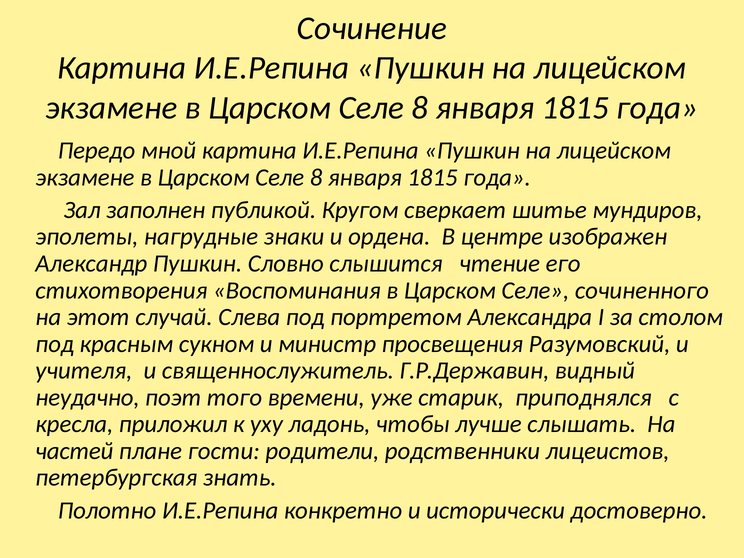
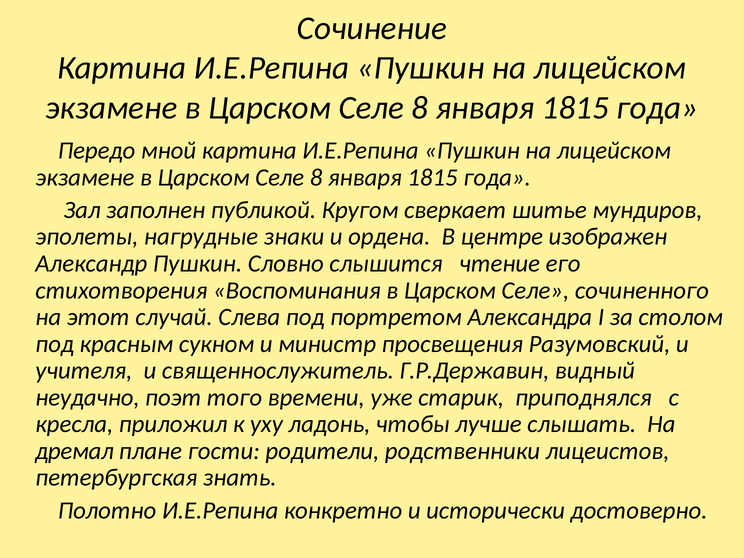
частей: частей -> дремал
